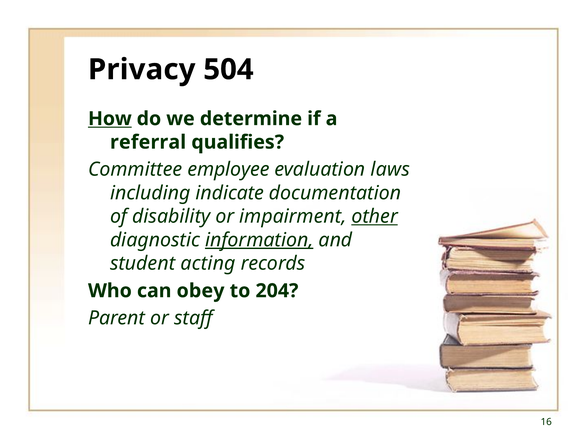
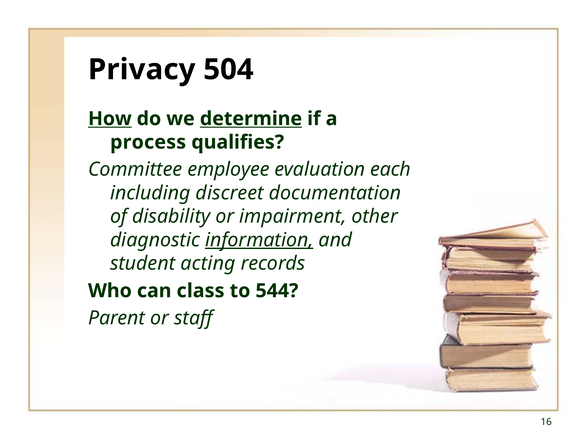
determine underline: none -> present
referral: referral -> process
laws: laws -> each
indicate: indicate -> discreet
other underline: present -> none
obey: obey -> class
204: 204 -> 544
